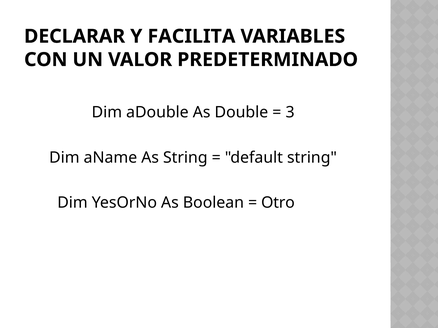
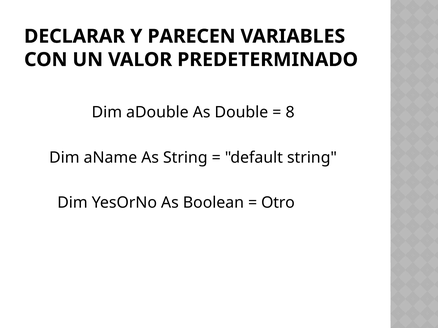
FACILITA: FACILITA -> PARECEN
3: 3 -> 8
